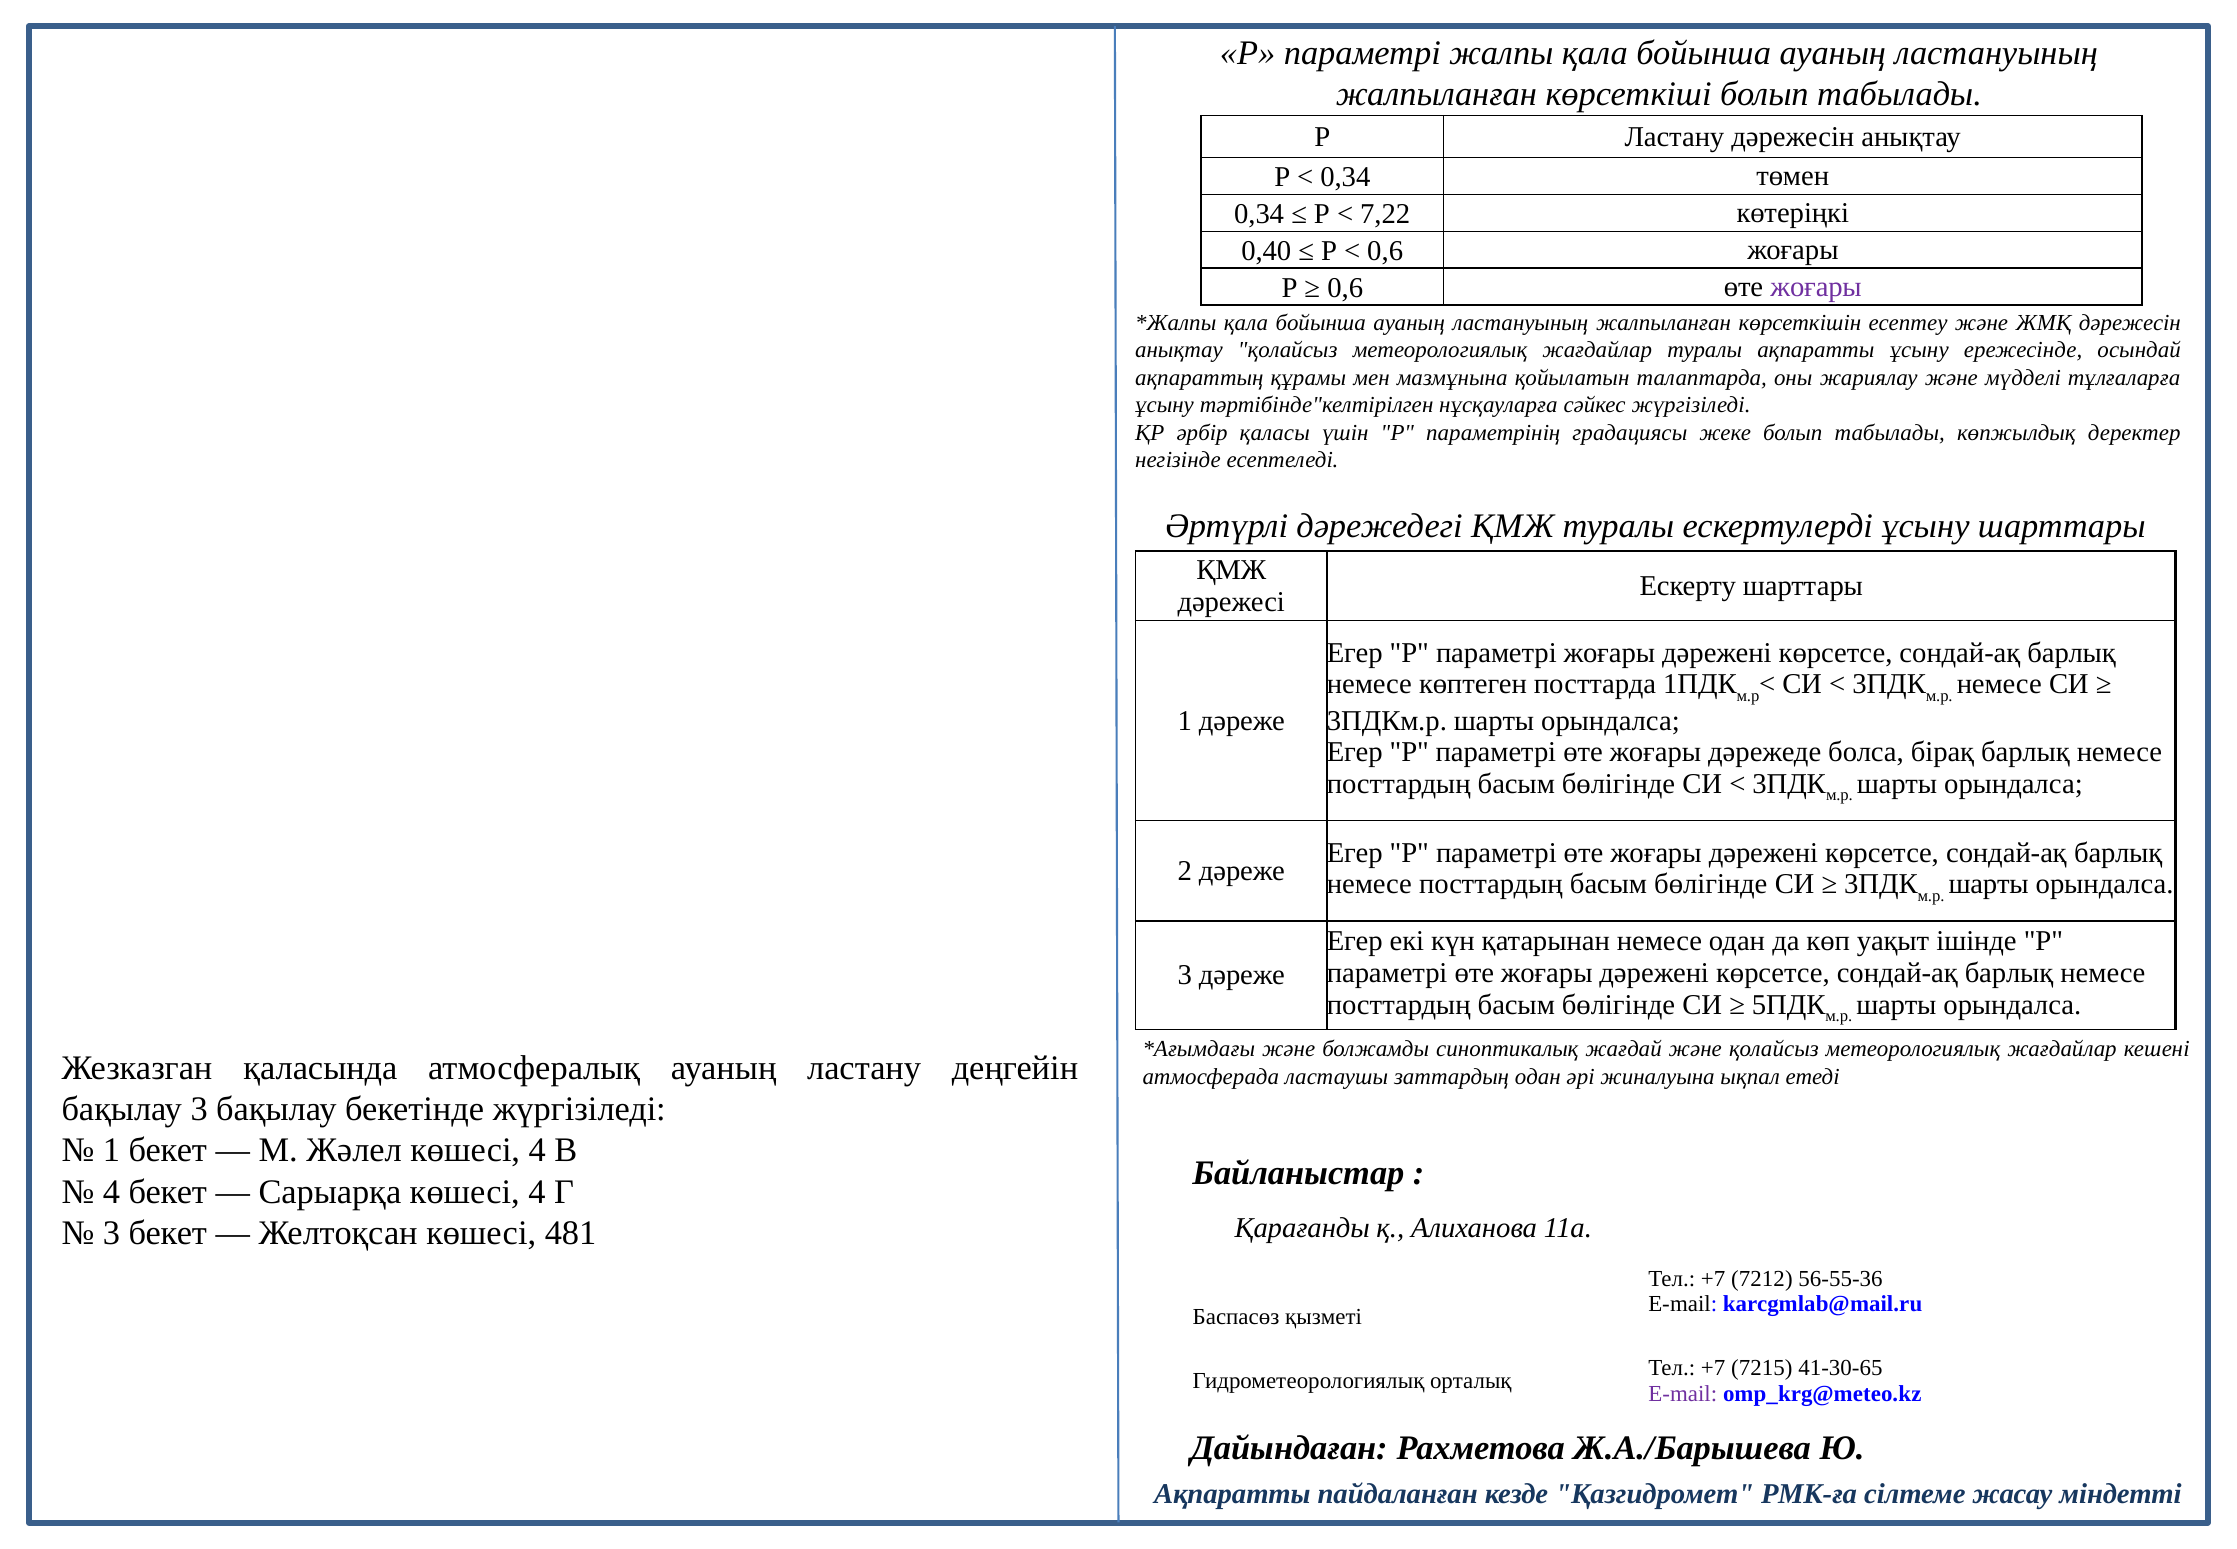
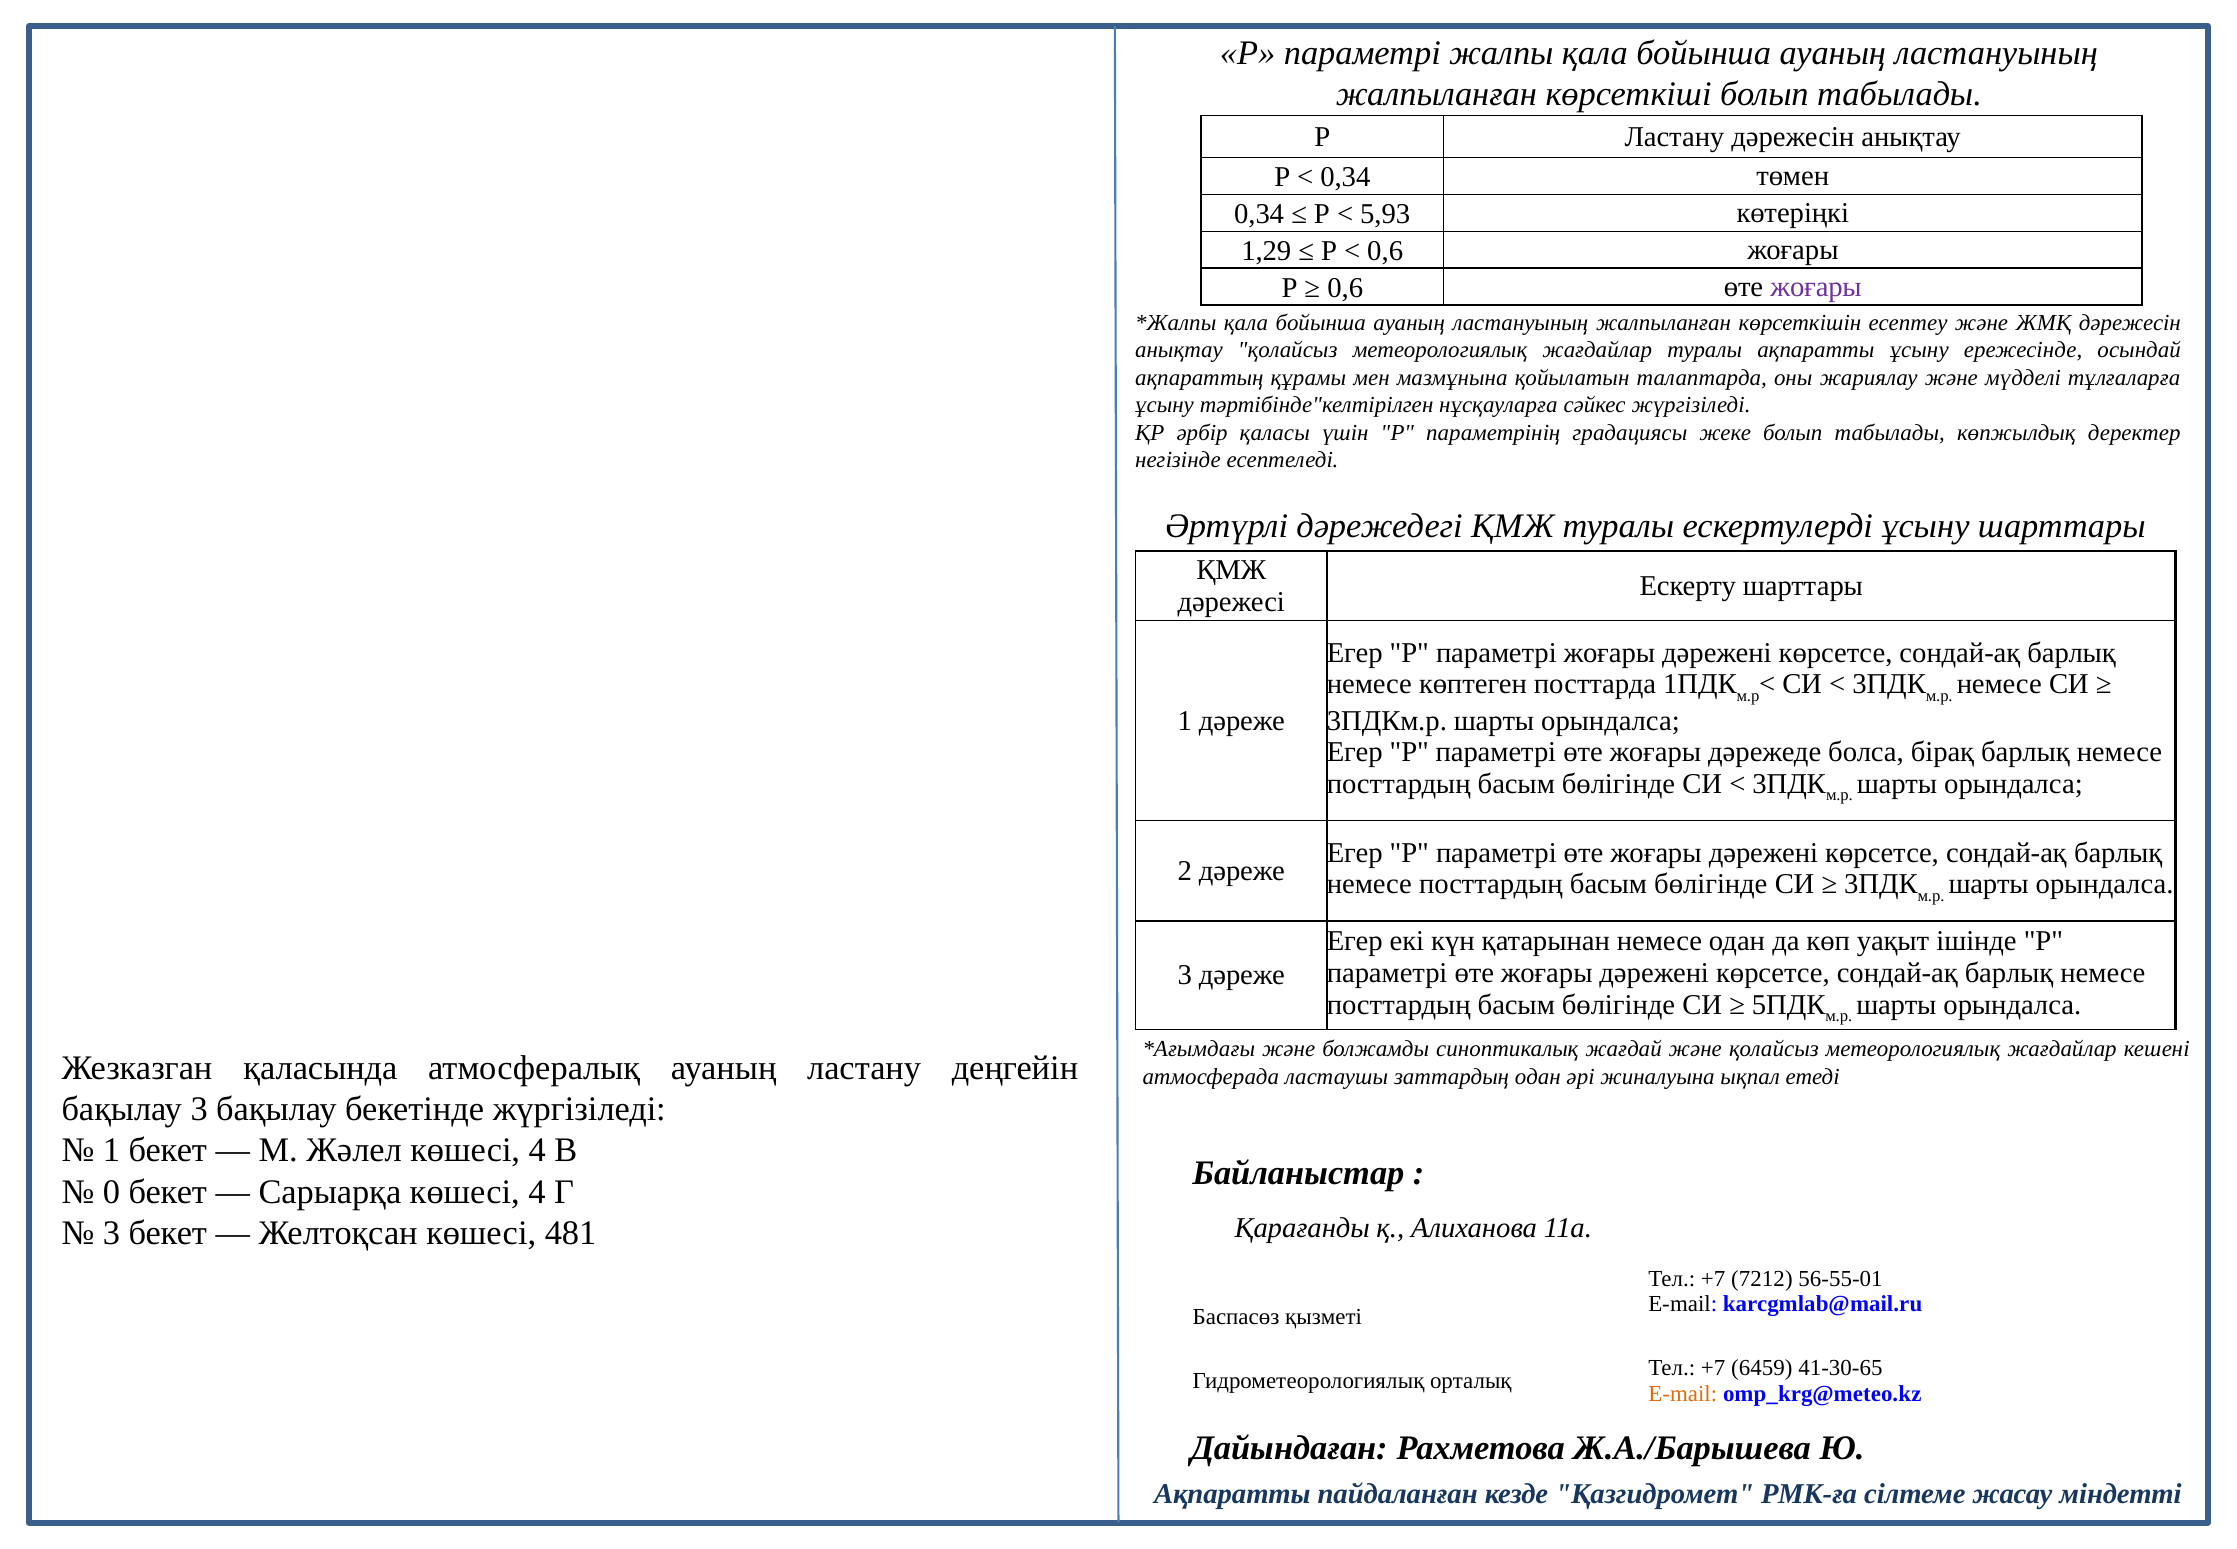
7,22: 7,22 -> 5,93
0,40: 0,40 -> 1,29
4 at (112, 1191): 4 -> 0
56-55-36: 56-55-36 -> 56-55-01
7215: 7215 -> 6459
E-mail at (1683, 1393) colour: purple -> orange
